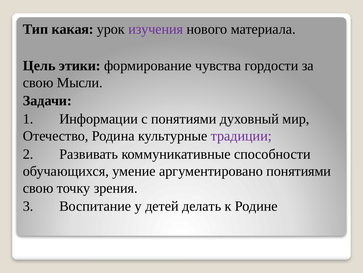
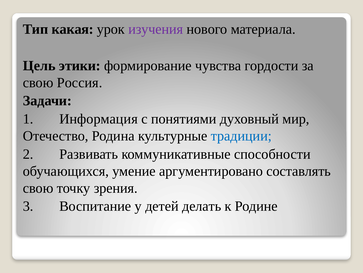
Мысли: Мысли -> Россия
Информации: Информации -> Информация
традиции colour: purple -> blue
аргументировано понятиями: понятиями -> составлять
